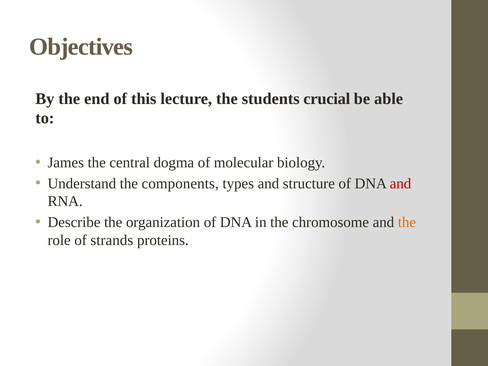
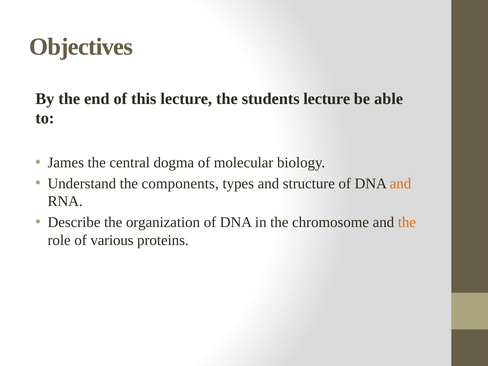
students crucial: crucial -> lecture
and at (401, 183) colour: red -> orange
strands: strands -> various
